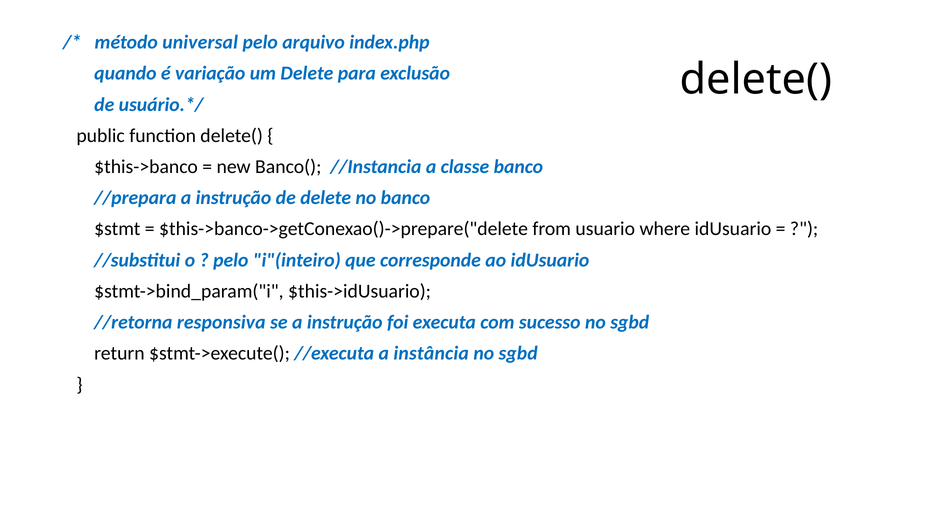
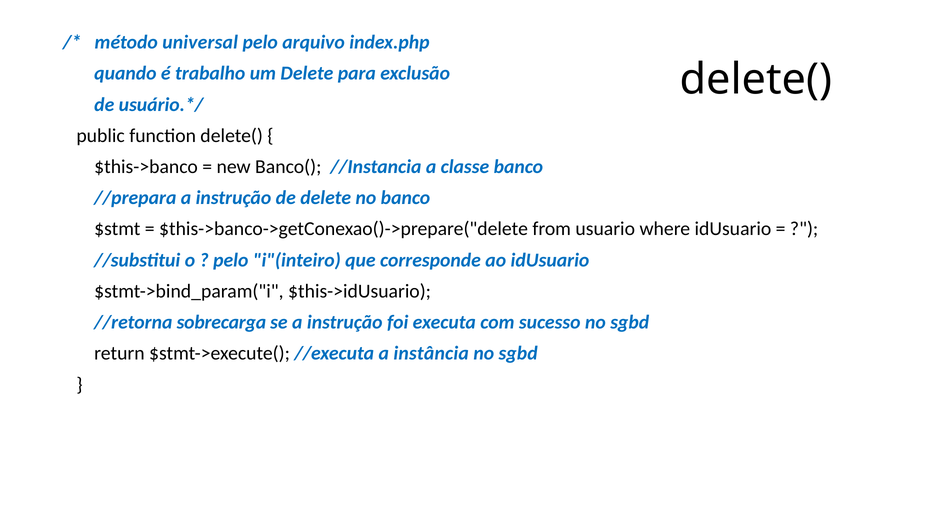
variação: variação -> trabalho
responsiva: responsiva -> sobrecarga
